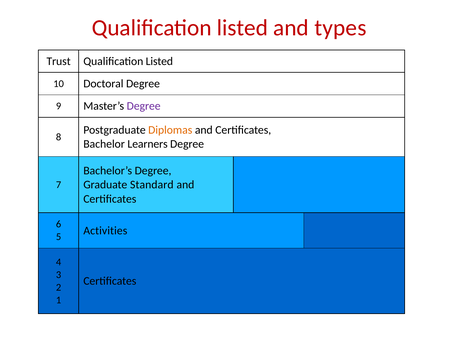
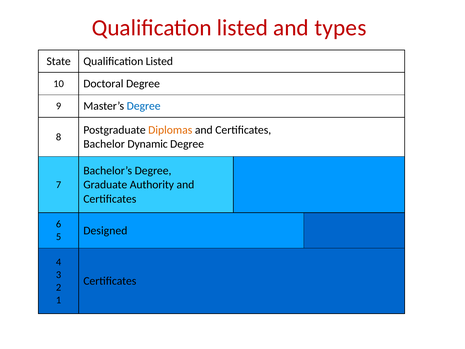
Trust: Trust -> State
Degree at (144, 106) colour: purple -> blue
Learners: Learners -> Dynamic
Standard: Standard -> Authority
Activities: Activities -> Designed
